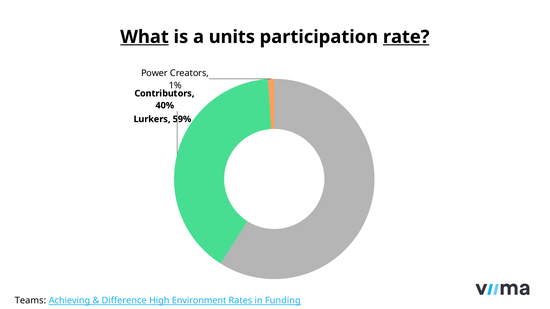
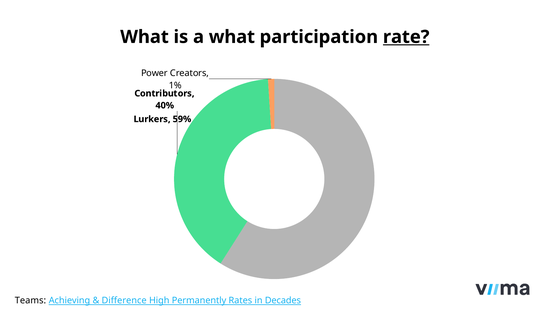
What at (145, 37) underline: present -> none
a units: units -> what
Environment: Environment -> Permanently
Funding: Funding -> Decades
